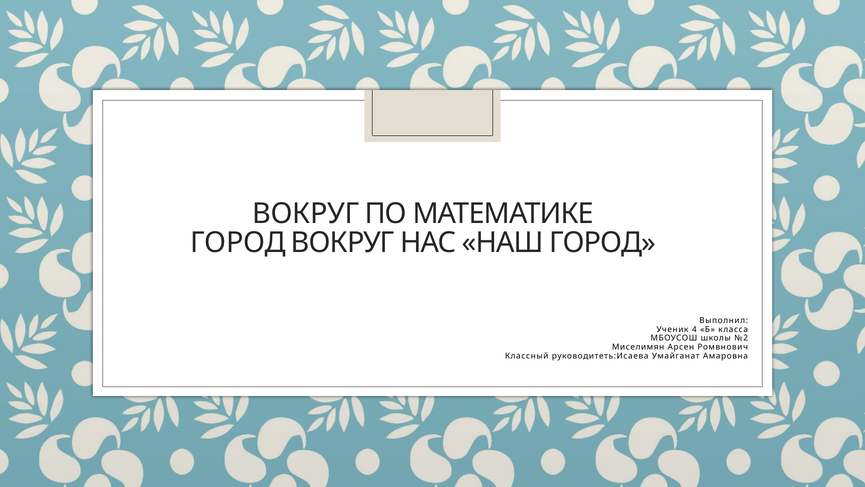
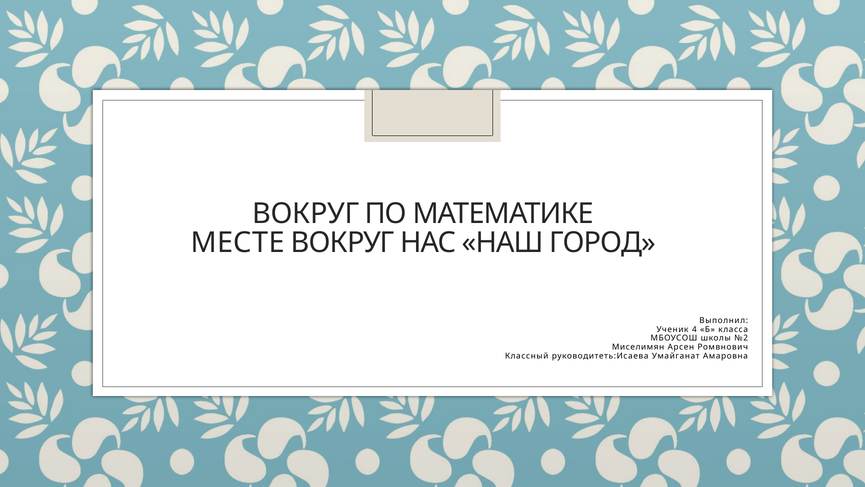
ГОРОД at (238, 242): ГОРОД -> МЕСТЕ
